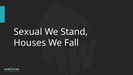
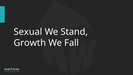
Houses: Houses -> Growth
